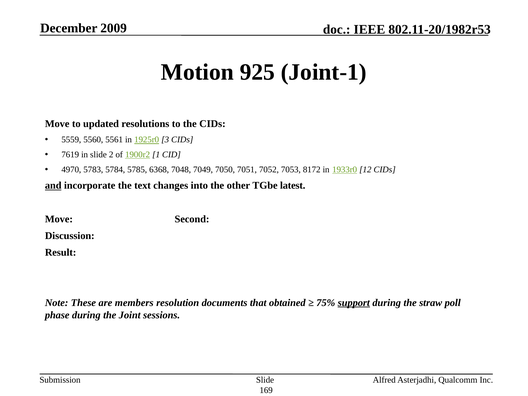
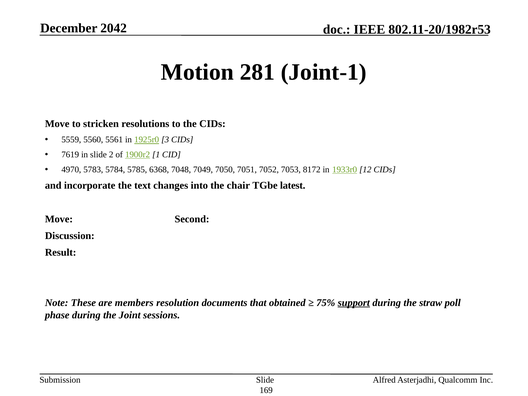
2009: 2009 -> 2042
925: 925 -> 281
updated: updated -> stricken
and underline: present -> none
other: other -> chair
